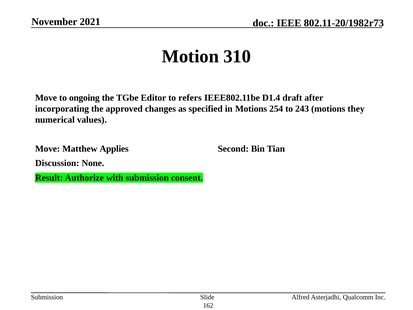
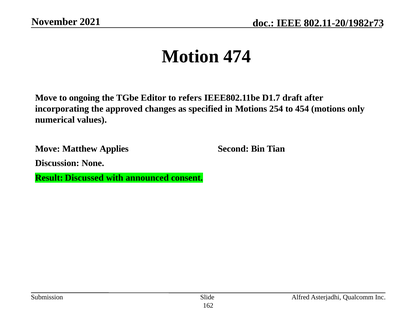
310: 310 -> 474
D1.4: D1.4 -> D1.7
243: 243 -> 454
they: they -> only
Authorize: Authorize -> Discussed
with submission: submission -> announced
